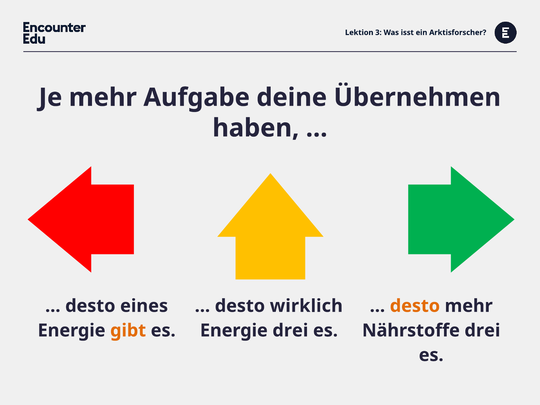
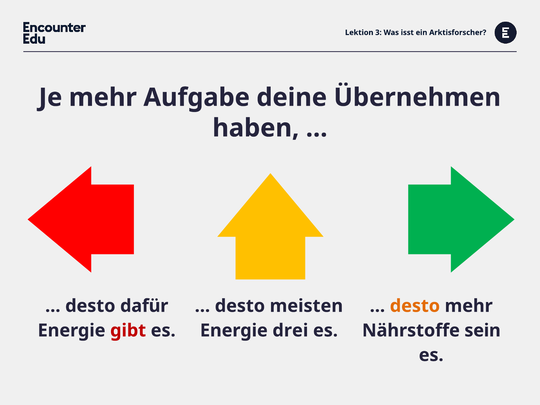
eines: eines -> dafür
wirklich: wirklich -> meisten
gibt colour: orange -> red
Nährstoffe drei: drei -> sein
